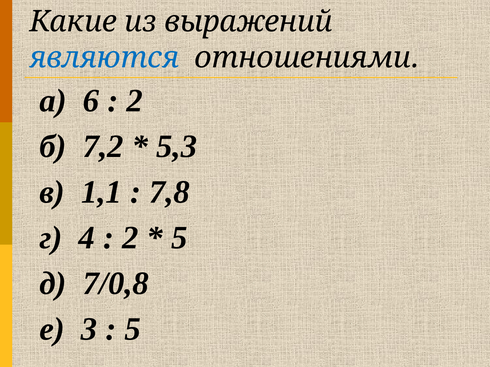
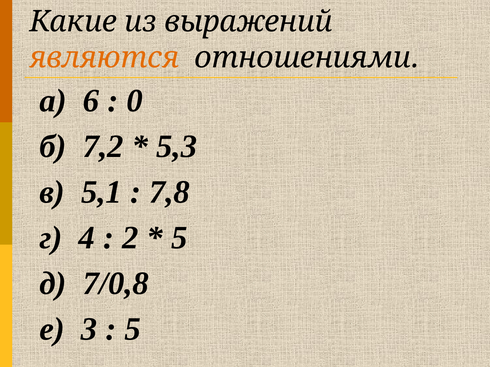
являются colour: blue -> orange
2 at (135, 101): 2 -> 0
1,1: 1,1 -> 5,1
